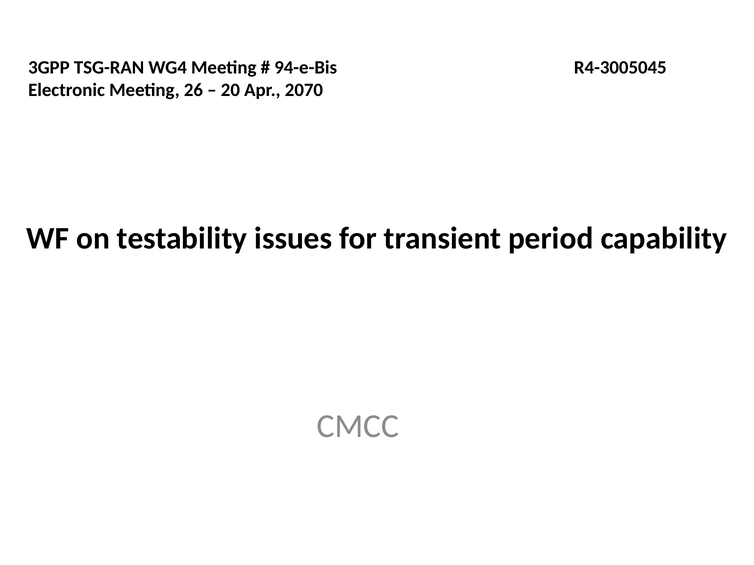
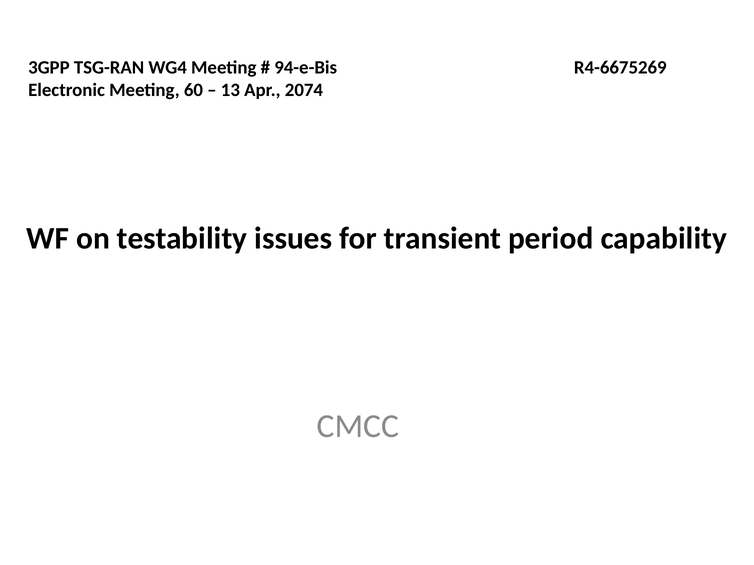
R4-3005045: R4-3005045 -> R4-6675269
26: 26 -> 60
20: 20 -> 13
2070: 2070 -> 2074
